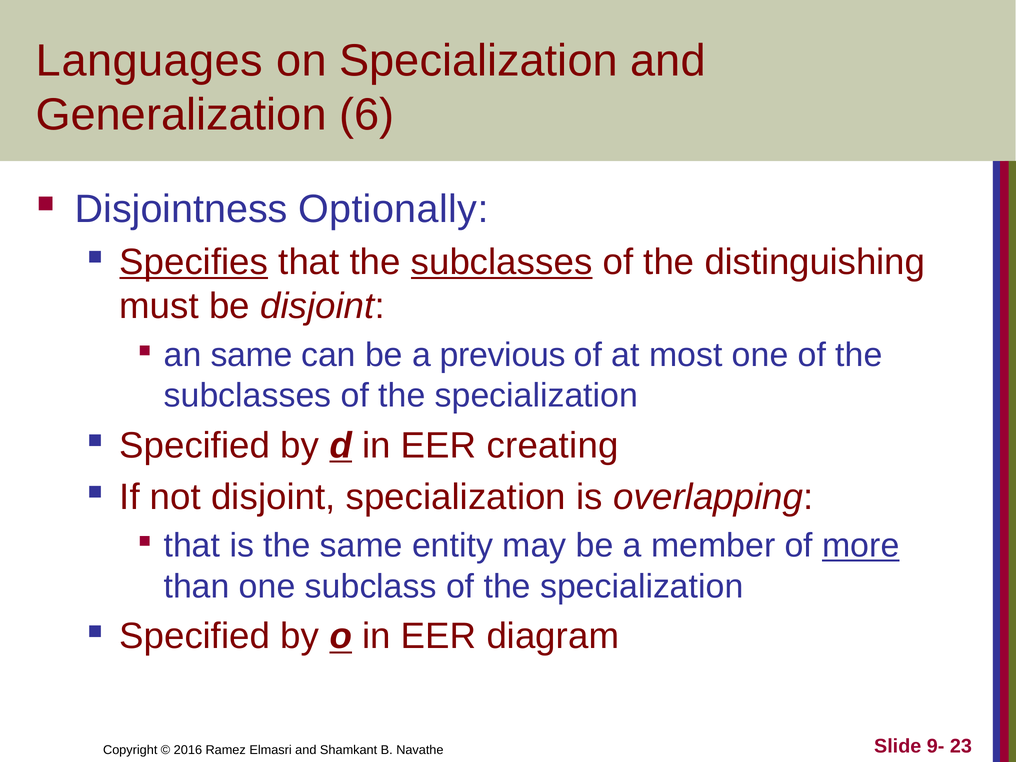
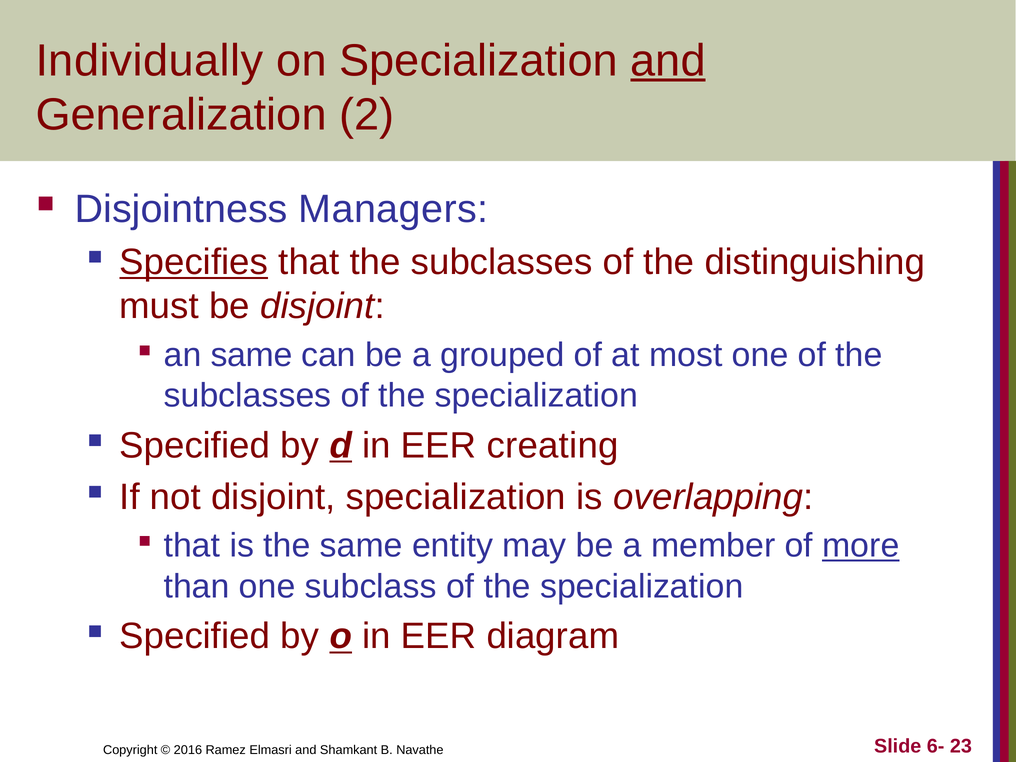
Languages: Languages -> Individually
and at (668, 61) underline: none -> present
6: 6 -> 2
Optionally: Optionally -> Managers
subclasses at (502, 262) underline: present -> none
previous: previous -> grouped
9-: 9- -> 6-
